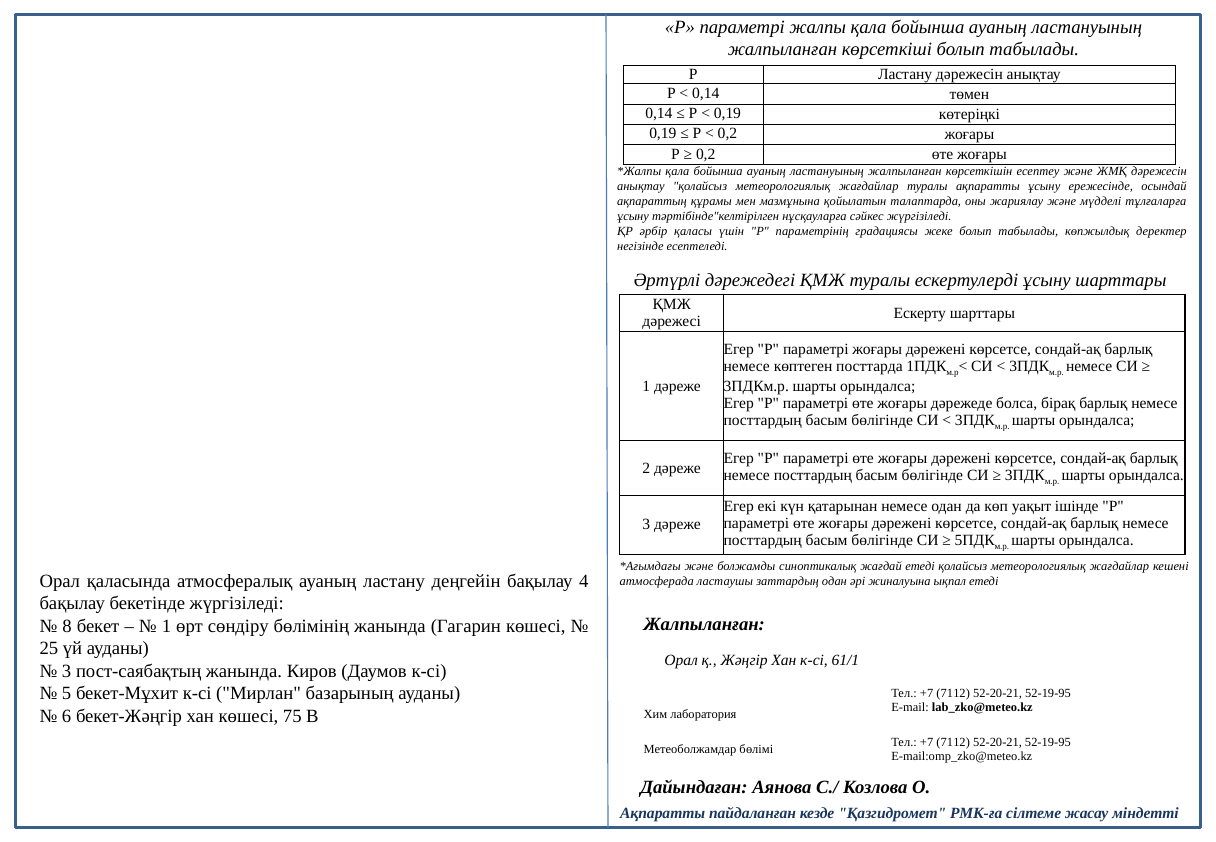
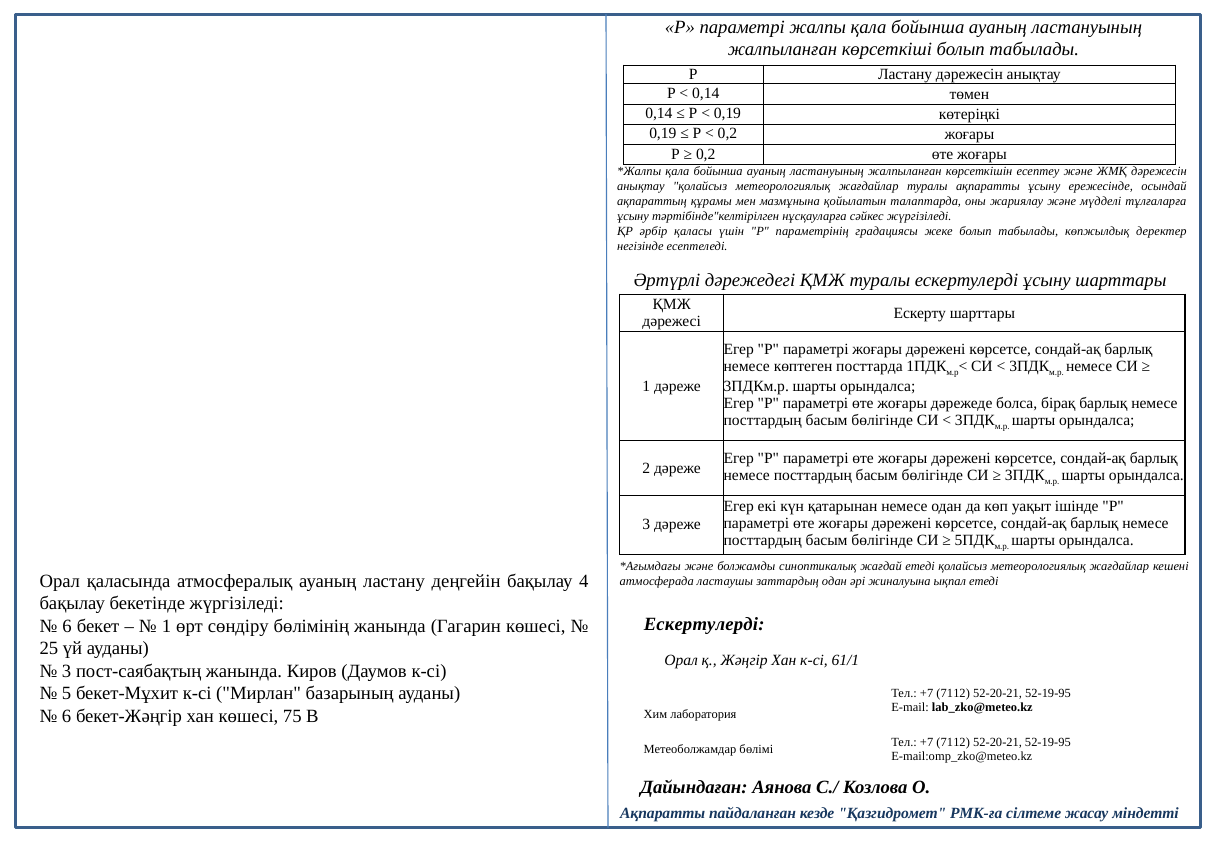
Жалпыланған at (704, 624): Жалпыланған -> Ескертулерді
8 at (67, 626): 8 -> 6
